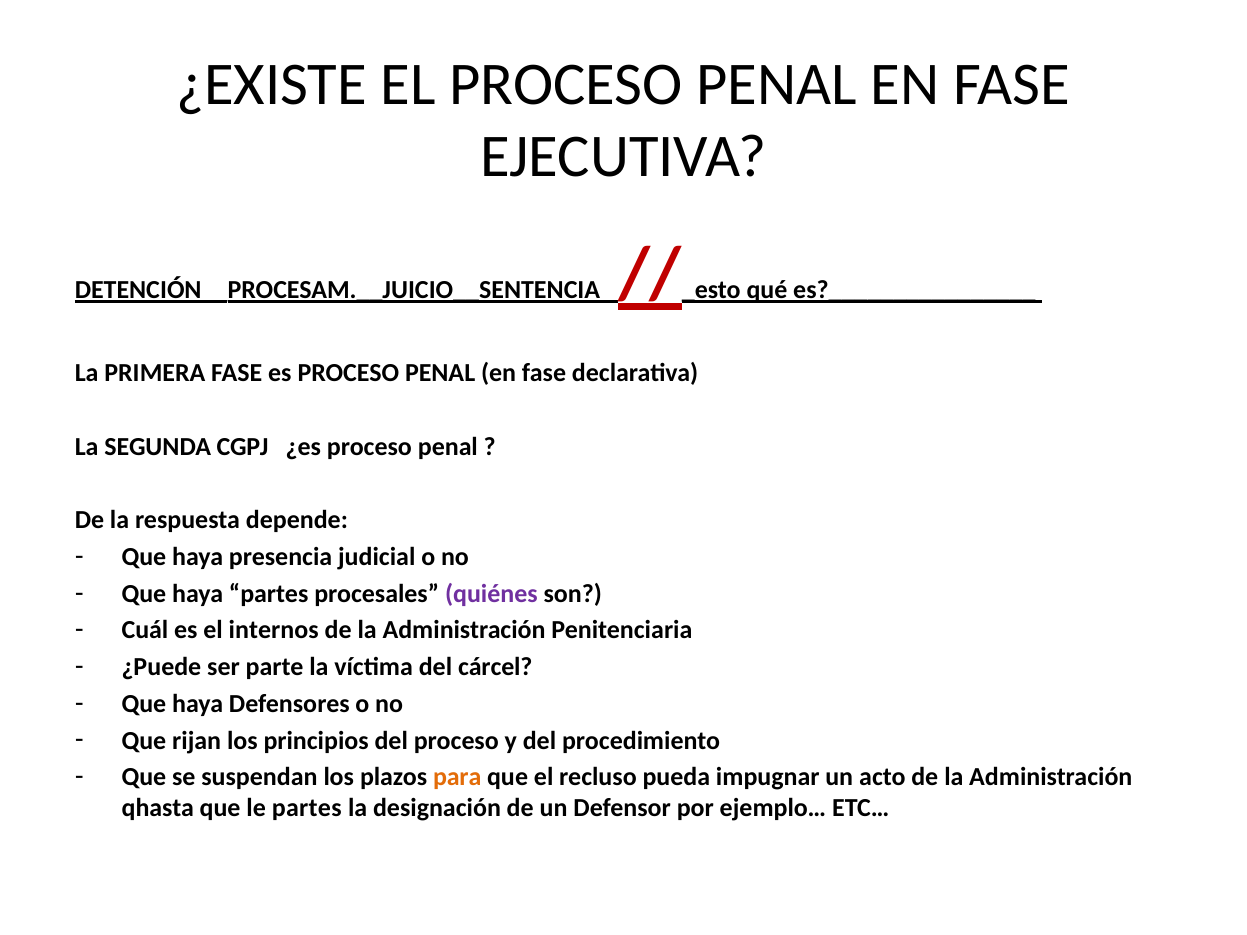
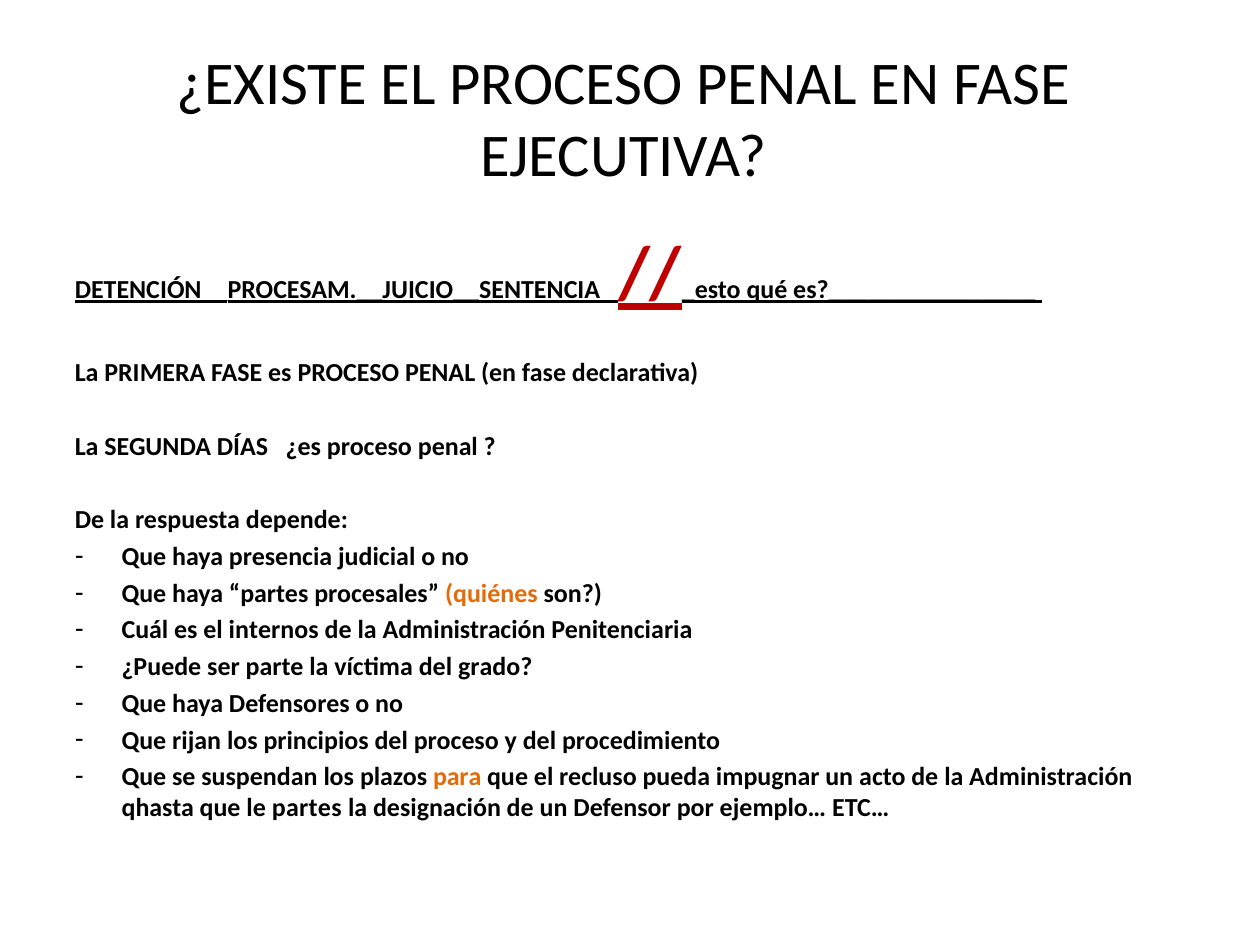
CGPJ: CGPJ -> DÍAS
quiénes colour: purple -> orange
cárcel: cárcel -> grado
